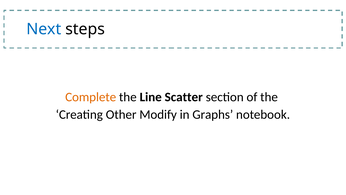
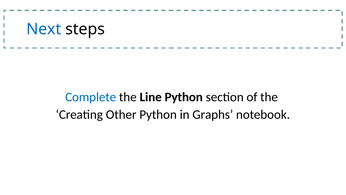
Complete colour: orange -> blue
Line Scatter: Scatter -> Python
Other Modify: Modify -> Python
